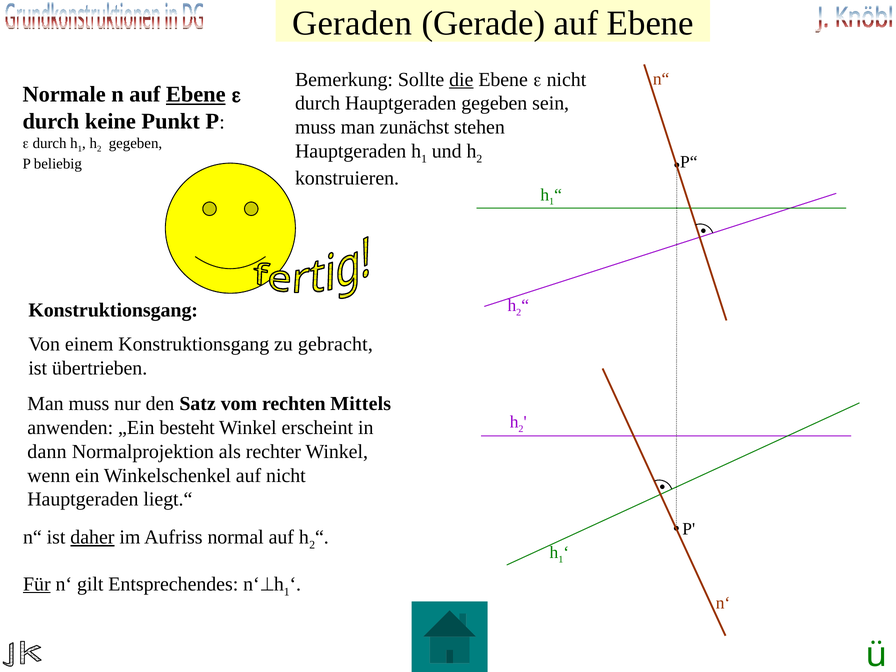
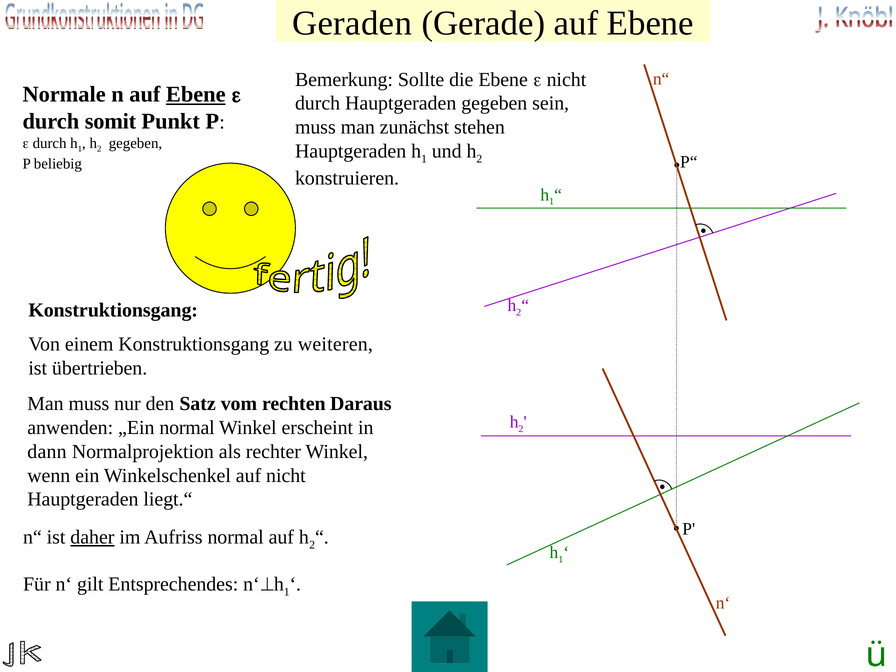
die underline: present -> none
keine: keine -> somit
gebracht: gebracht -> weiteren
Mittels: Mittels -> Daraus
„Ein besteht: besteht -> normal
Für underline: present -> none
